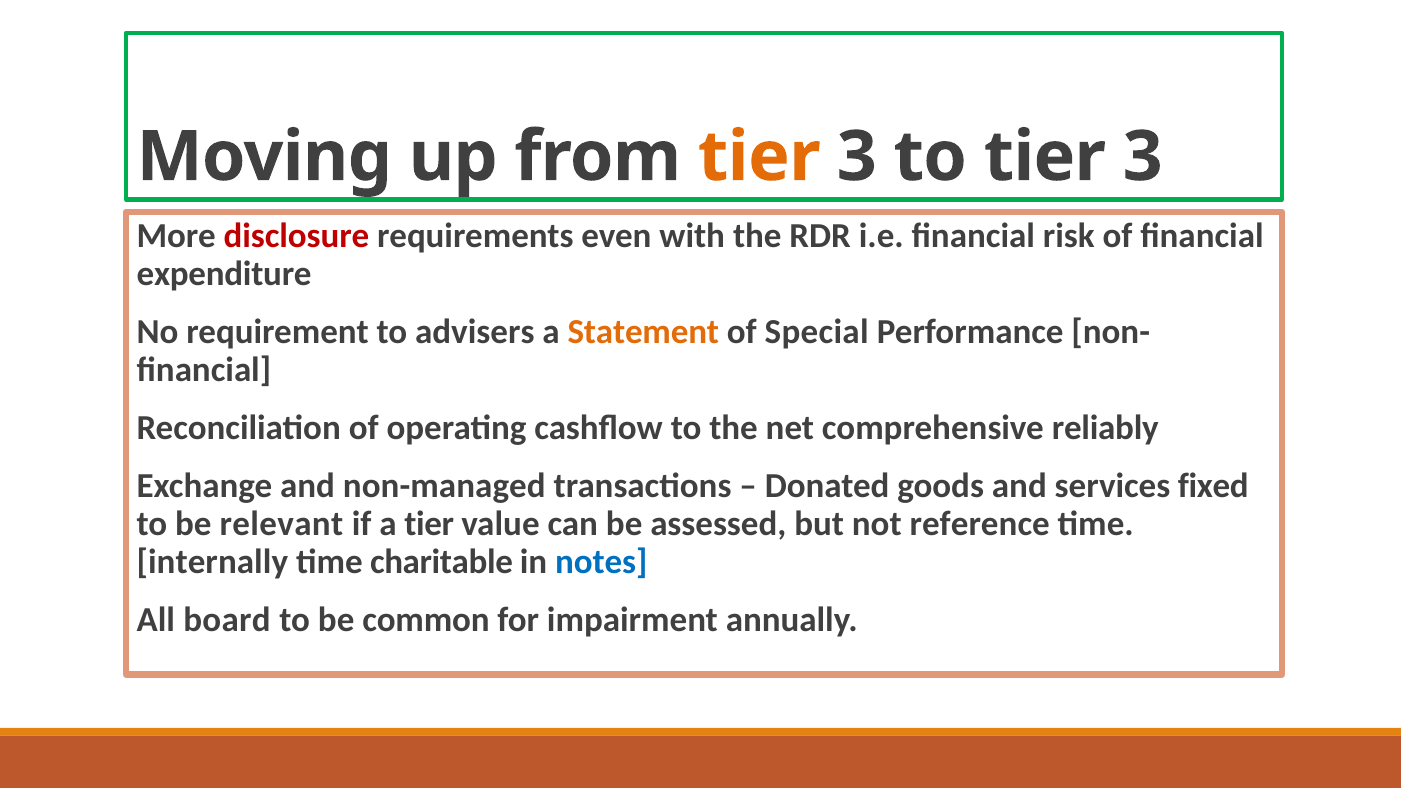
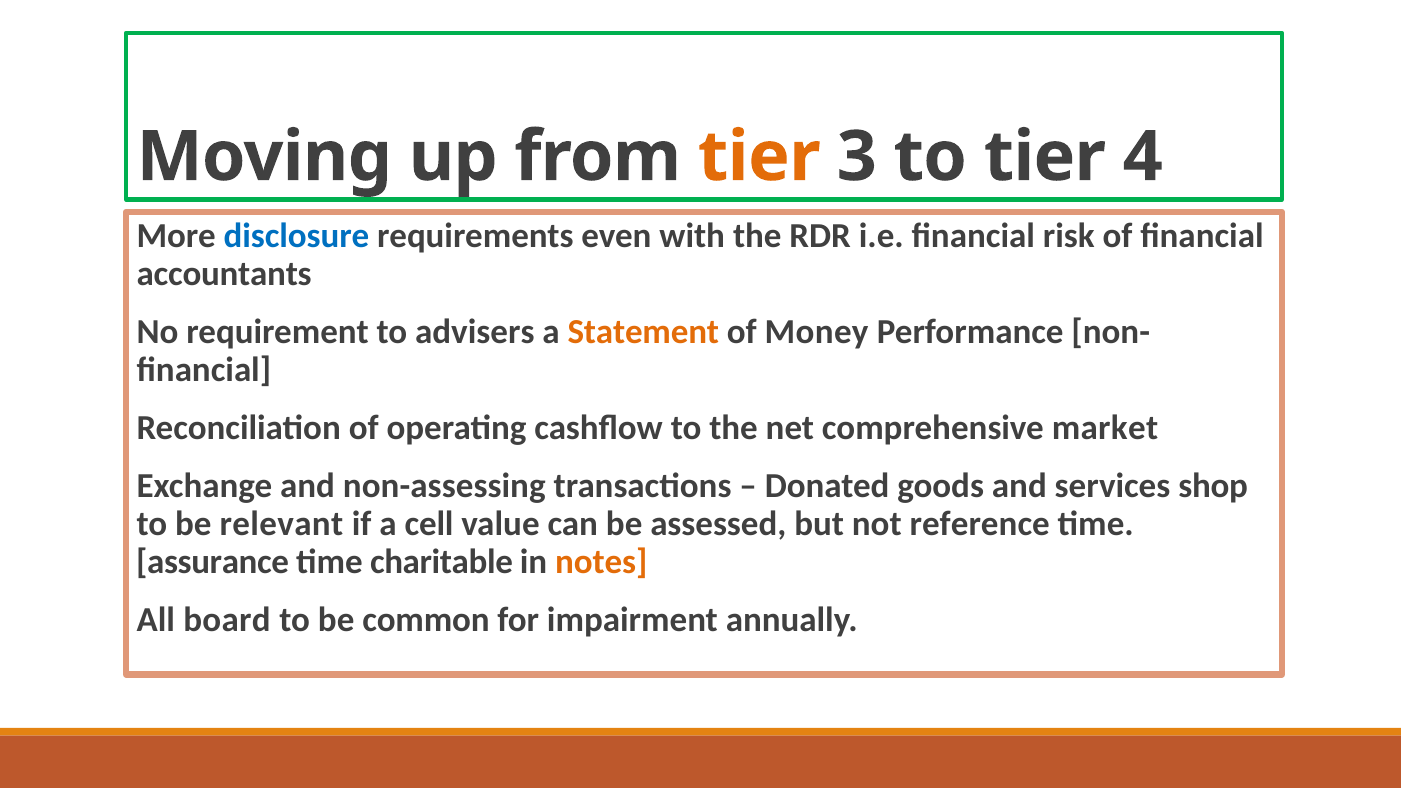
to tier 3: 3 -> 4
disclosure colour: red -> blue
expenditure: expenditure -> accountants
Special: Special -> Money
reliably: reliably -> market
non-managed: non-managed -> non-assessing
fixed: fixed -> shop
a tier: tier -> cell
internally: internally -> assurance
notes colour: blue -> orange
